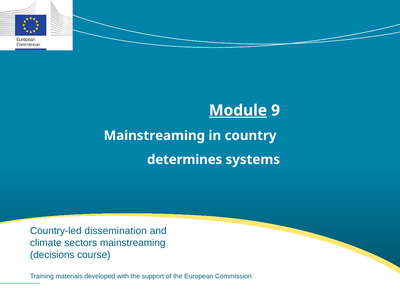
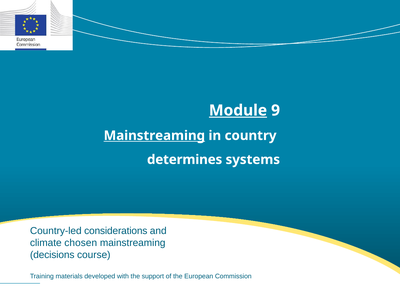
Mainstreaming at (154, 136) underline: none -> present
dissemination: dissemination -> considerations
sectors: sectors -> chosen
